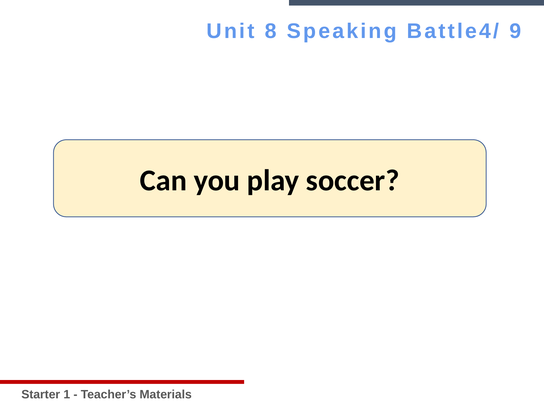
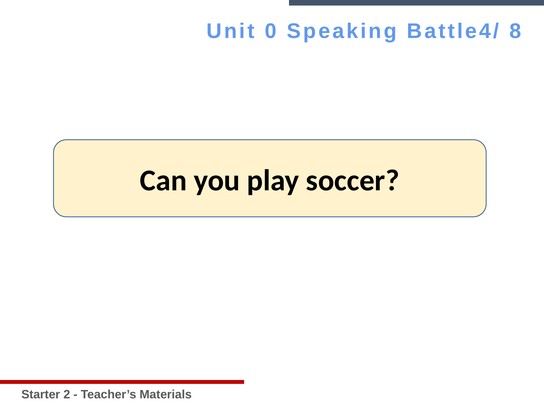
8: 8 -> 0
9: 9 -> 8
1: 1 -> 2
